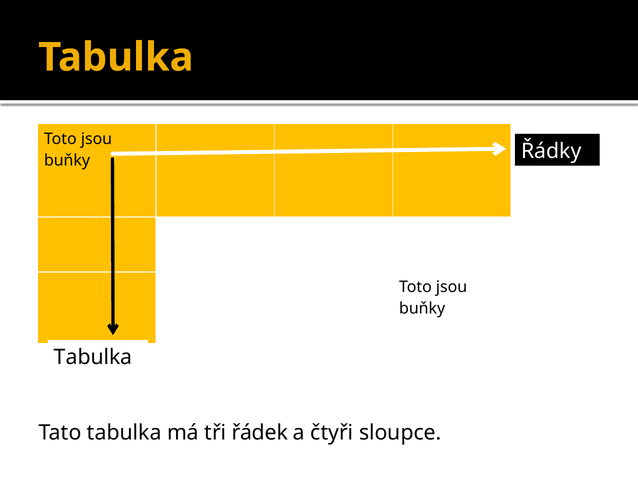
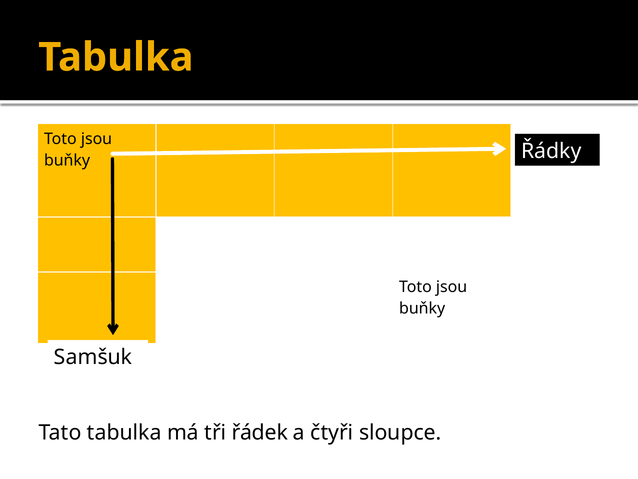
Tabulka at (93, 357): Tabulka -> Samšuk
